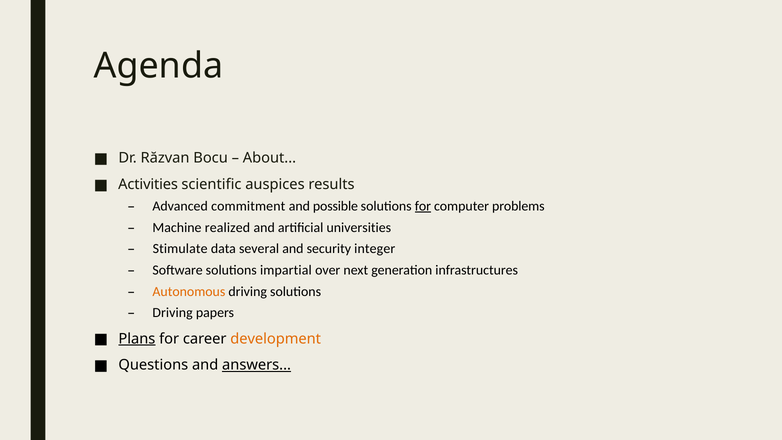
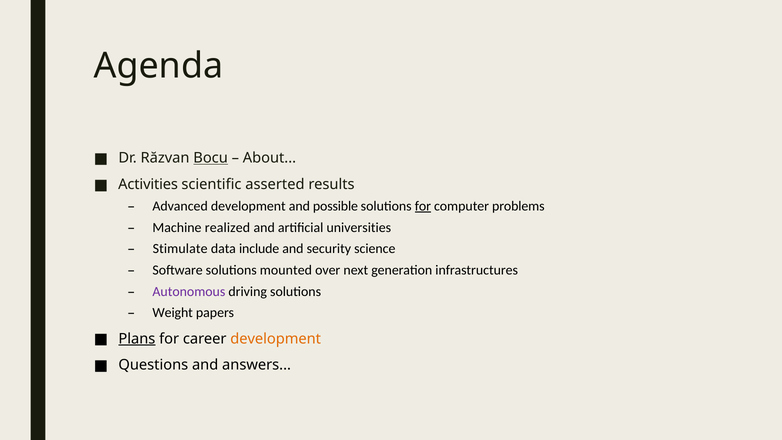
Bocu underline: none -> present
auspices: auspices -> asserted
Advanced commitment: commitment -> development
several: several -> include
integer: integer -> science
impartial: impartial -> mounted
Autonomous colour: orange -> purple
Driving at (173, 313): Driving -> Weight
answers underline: present -> none
